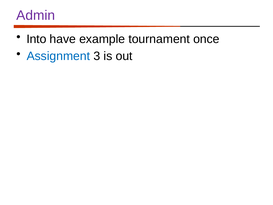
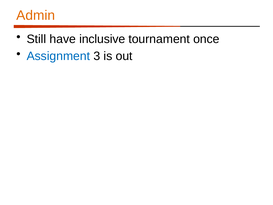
Admin colour: purple -> orange
Into: Into -> Still
example: example -> inclusive
